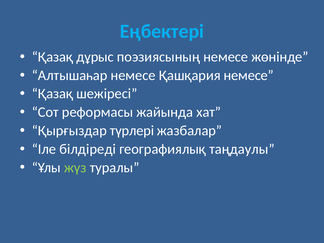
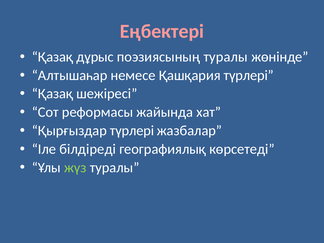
Еңбектері colour: light blue -> pink
поэзиясының немесе: немесе -> туралы
Қашқария немесе: немесе -> түрлері
таңдаулы: таңдаулы -> көрсетеді
